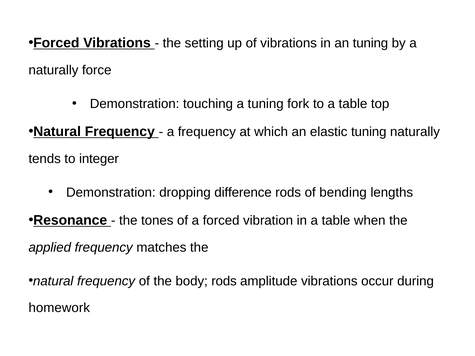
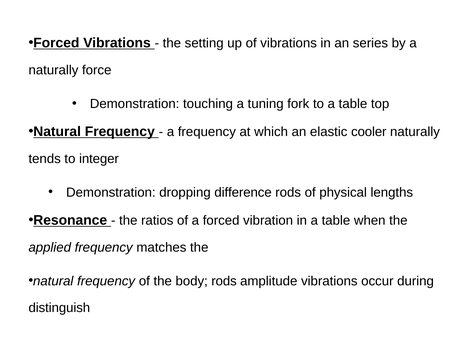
an tuning: tuning -> series
elastic tuning: tuning -> cooler
bending: bending -> physical
tones: tones -> ratios
homework: homework -> distinguish
